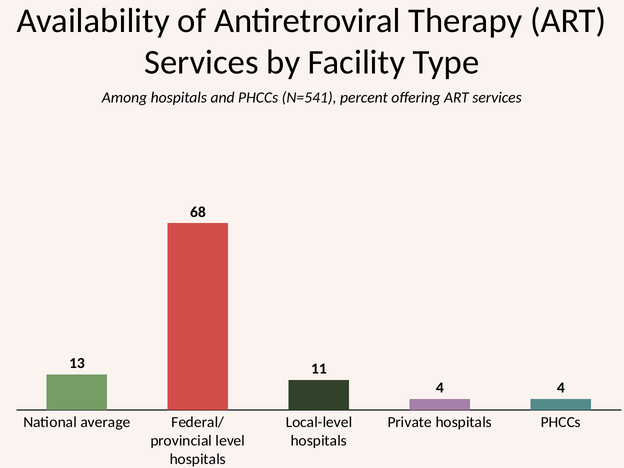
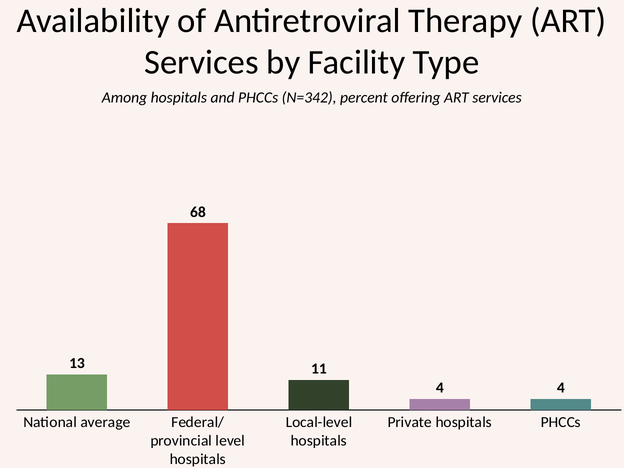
N=541: N=541 -> N=342
